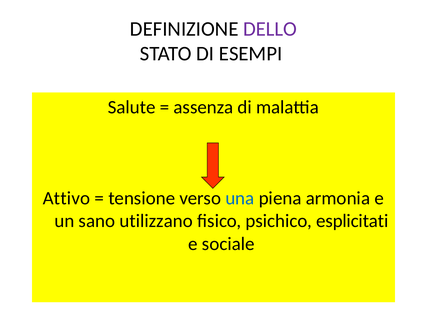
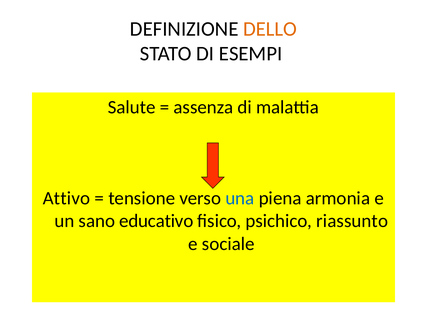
DELLO colour: purple -> orange
utilizzano: utilizzano -> educativo
esplicitati: esplicitati -> riassunto
